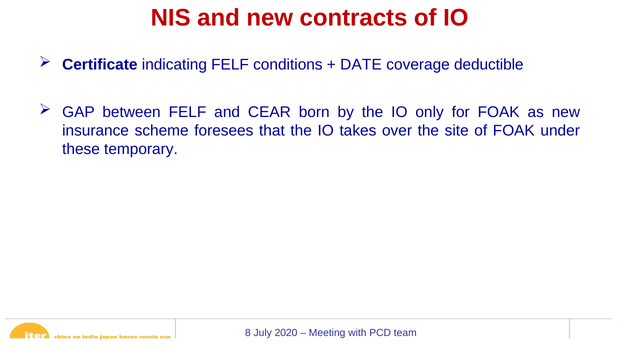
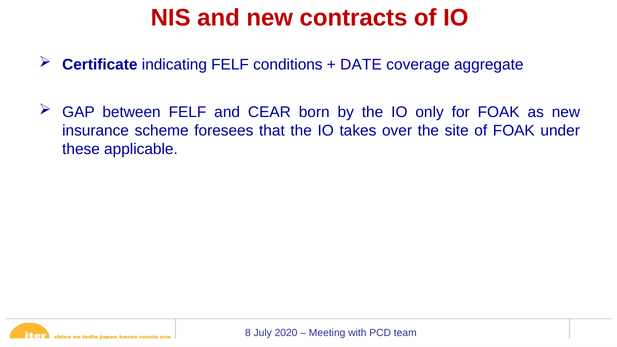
deductible: deductible -> aggregate
temporary: temporary -> applicable
